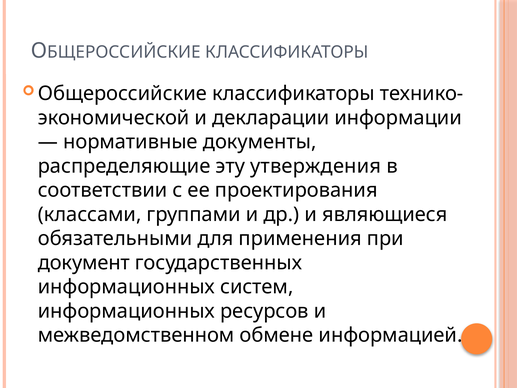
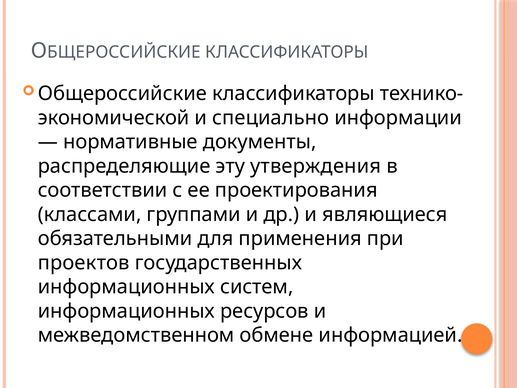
декларации: декларации -> специально
документ: документ -> проектов
